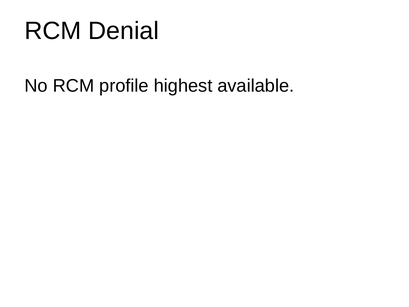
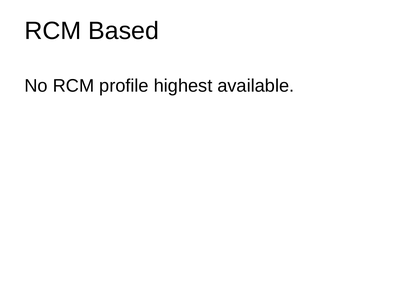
Denial: Denial -> Based
